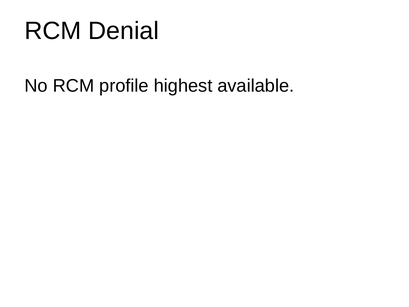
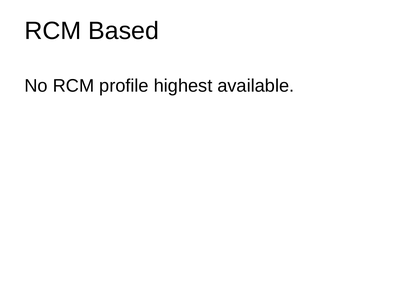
Denial: Denial -> Based
